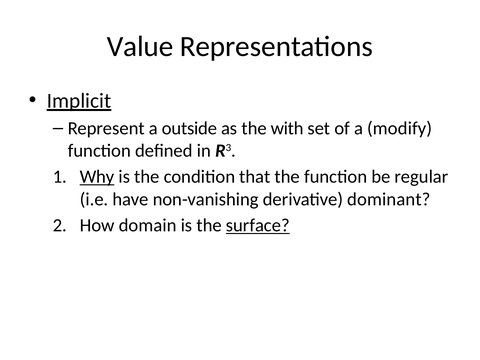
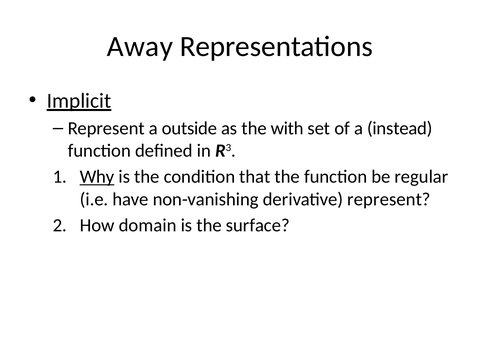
Value: Value -> Away
modify: modify -> instead
derivative dominant: dominant -> represent
surface underline: present -> none
